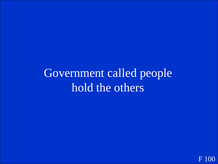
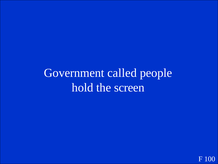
others: others -> screen
